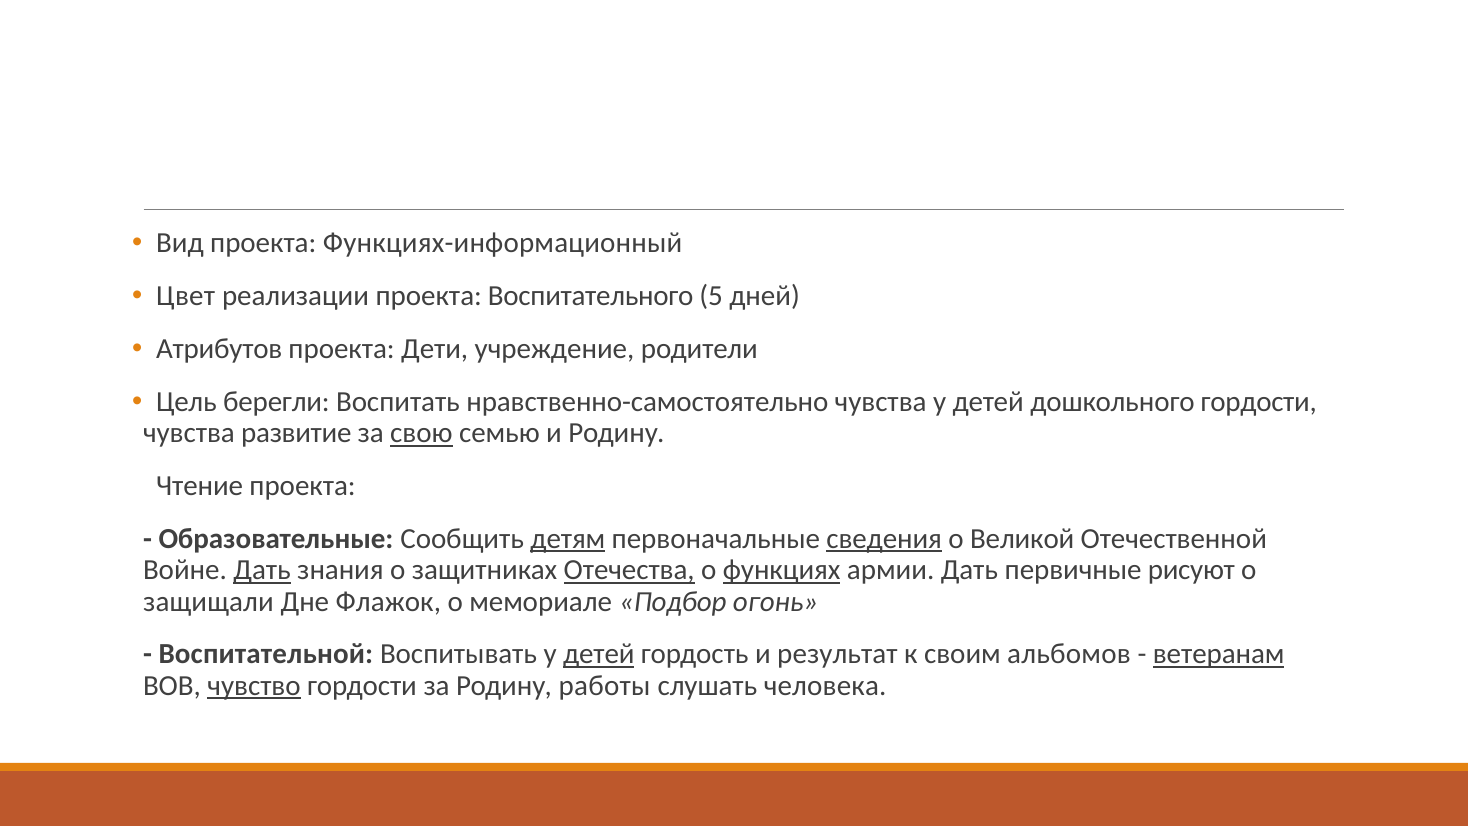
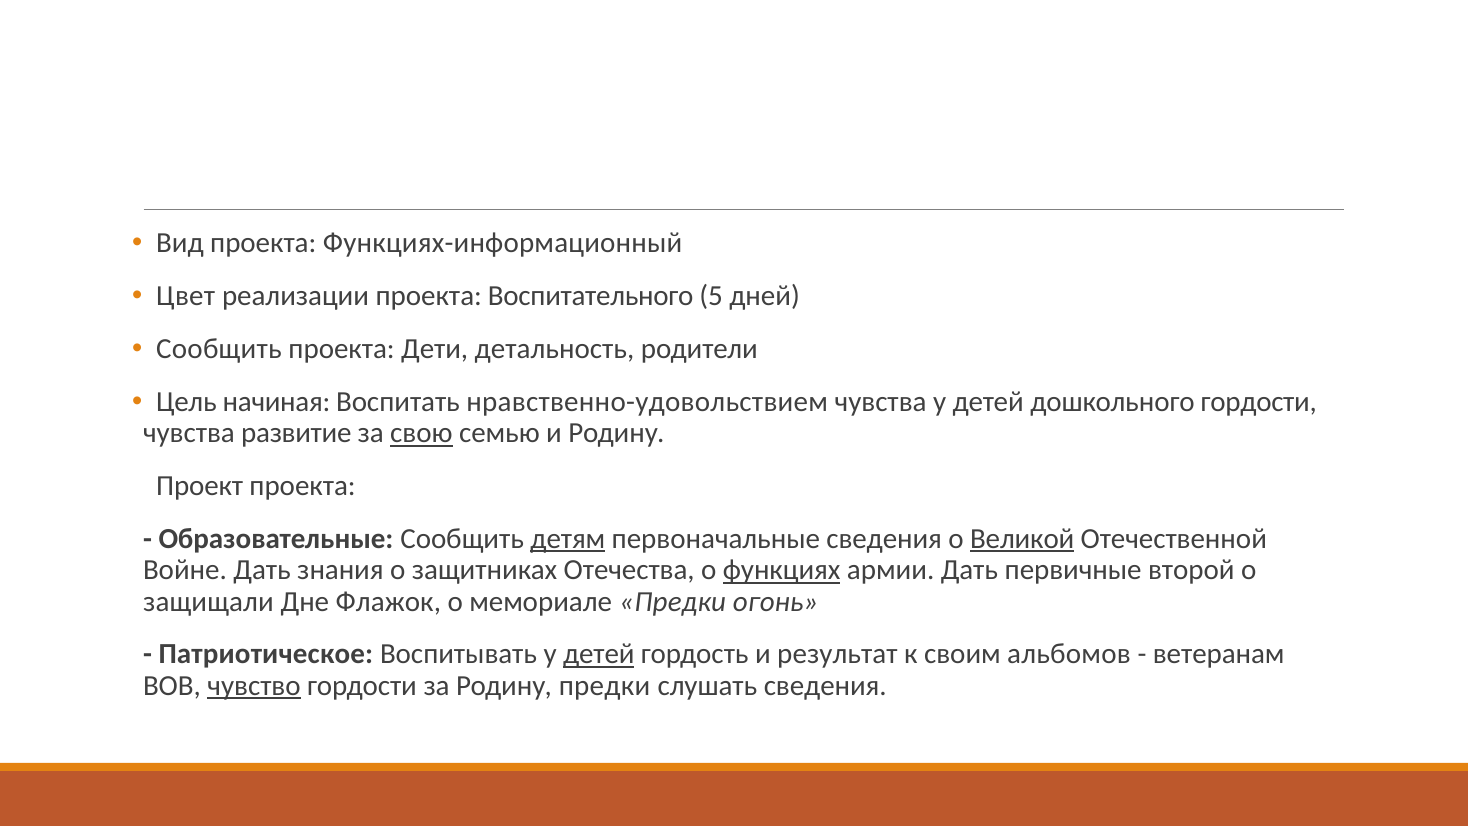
Атрибутов at (219, 349): Атрибутов -> Сообщить
учреждение: учреждение -> детальность
берегли: берегли -> начиная
нравственно-самостоятельно: нравственно-самостоятельно -> нравственно-удовольствием
Чтение: Чтение -> Проект
сведения at (884, 539) underline: present -> none
Великой underline: none -> present
Дать at (262, 570) underline: present -> none
Отечества underline: present -> none
рисуют: рисуют -> второй
мемориале Подбор: Подбор -> Предки
Воспитательной: Воспитательной -> Патриотическое
ветеранам underline: present -> none
Родину работы: работы -> предки
слушать человека: человека -> сведения
